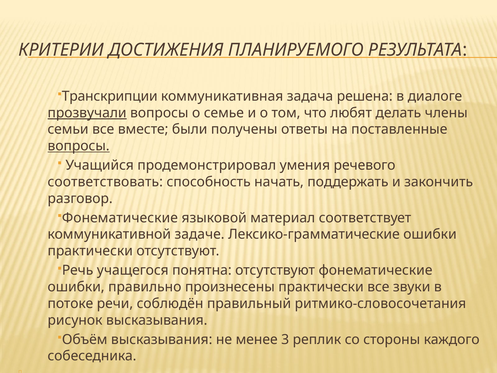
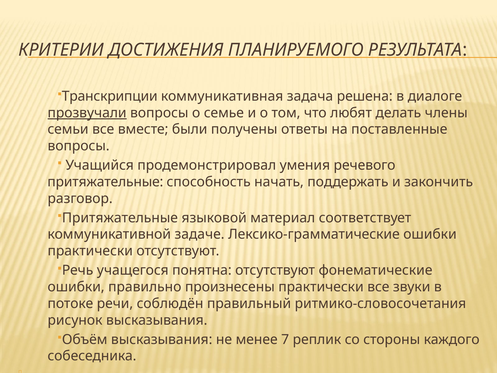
вопросы at (79, 146) underline: present -> none
соответствовать at (105, 182): соответствовать -> притяжательные
Фонематические at (120, 218): Фонематические -> Притяжательные
3: 3 -> 7
